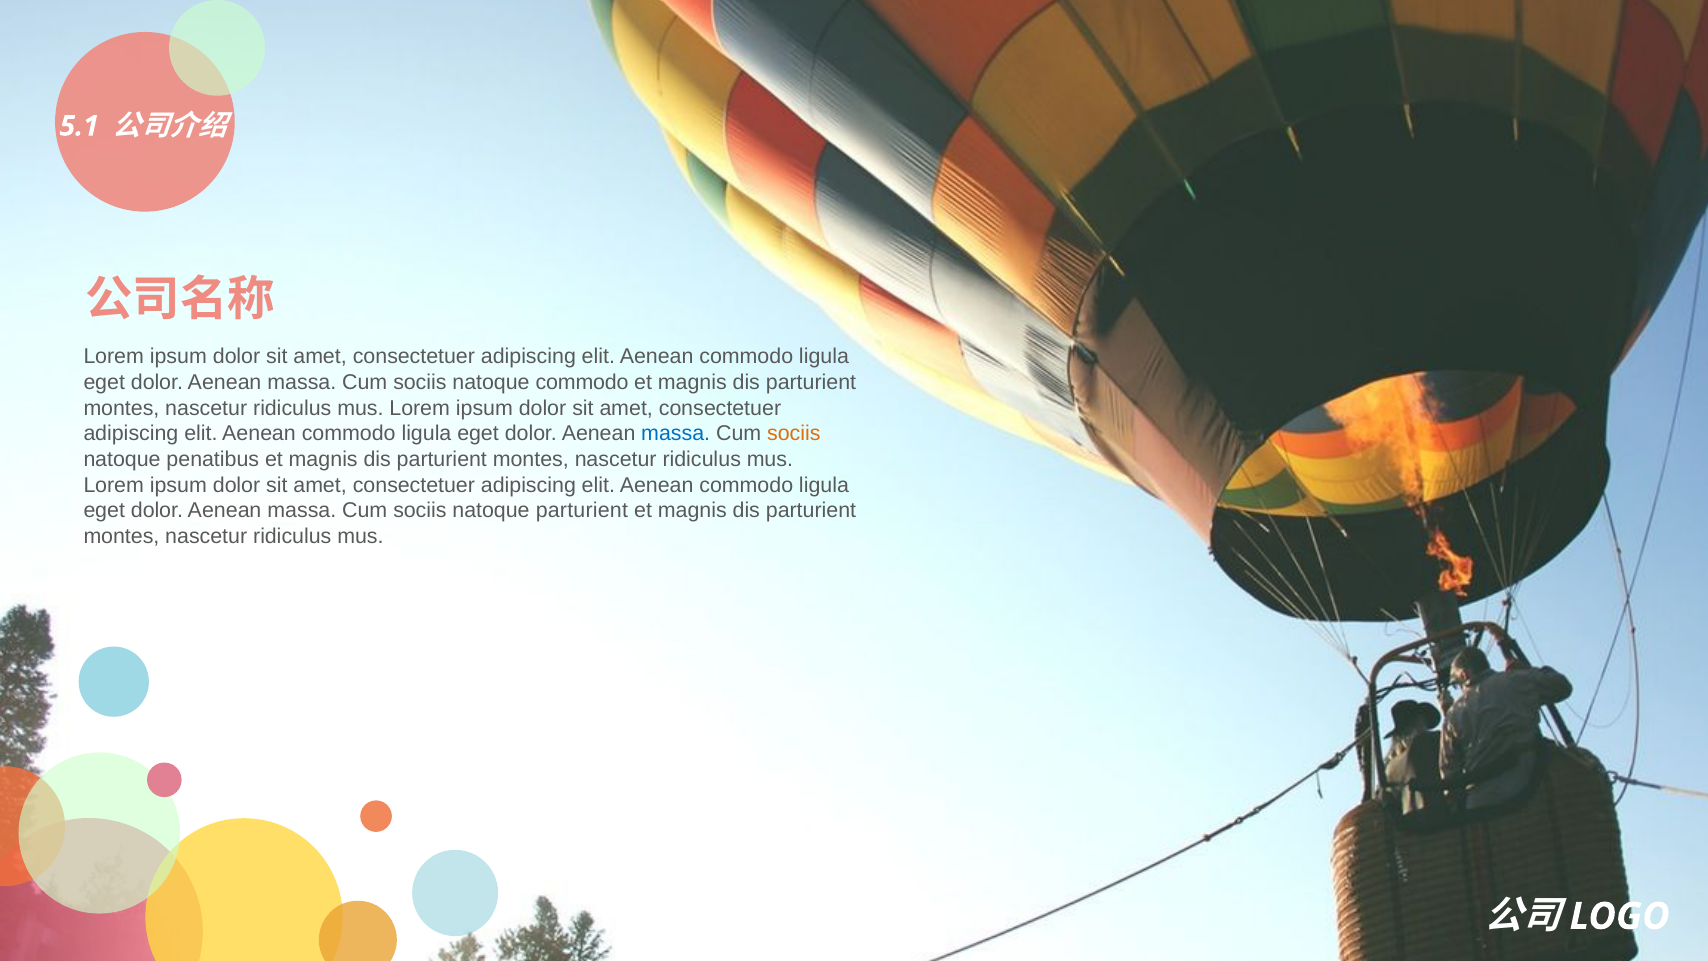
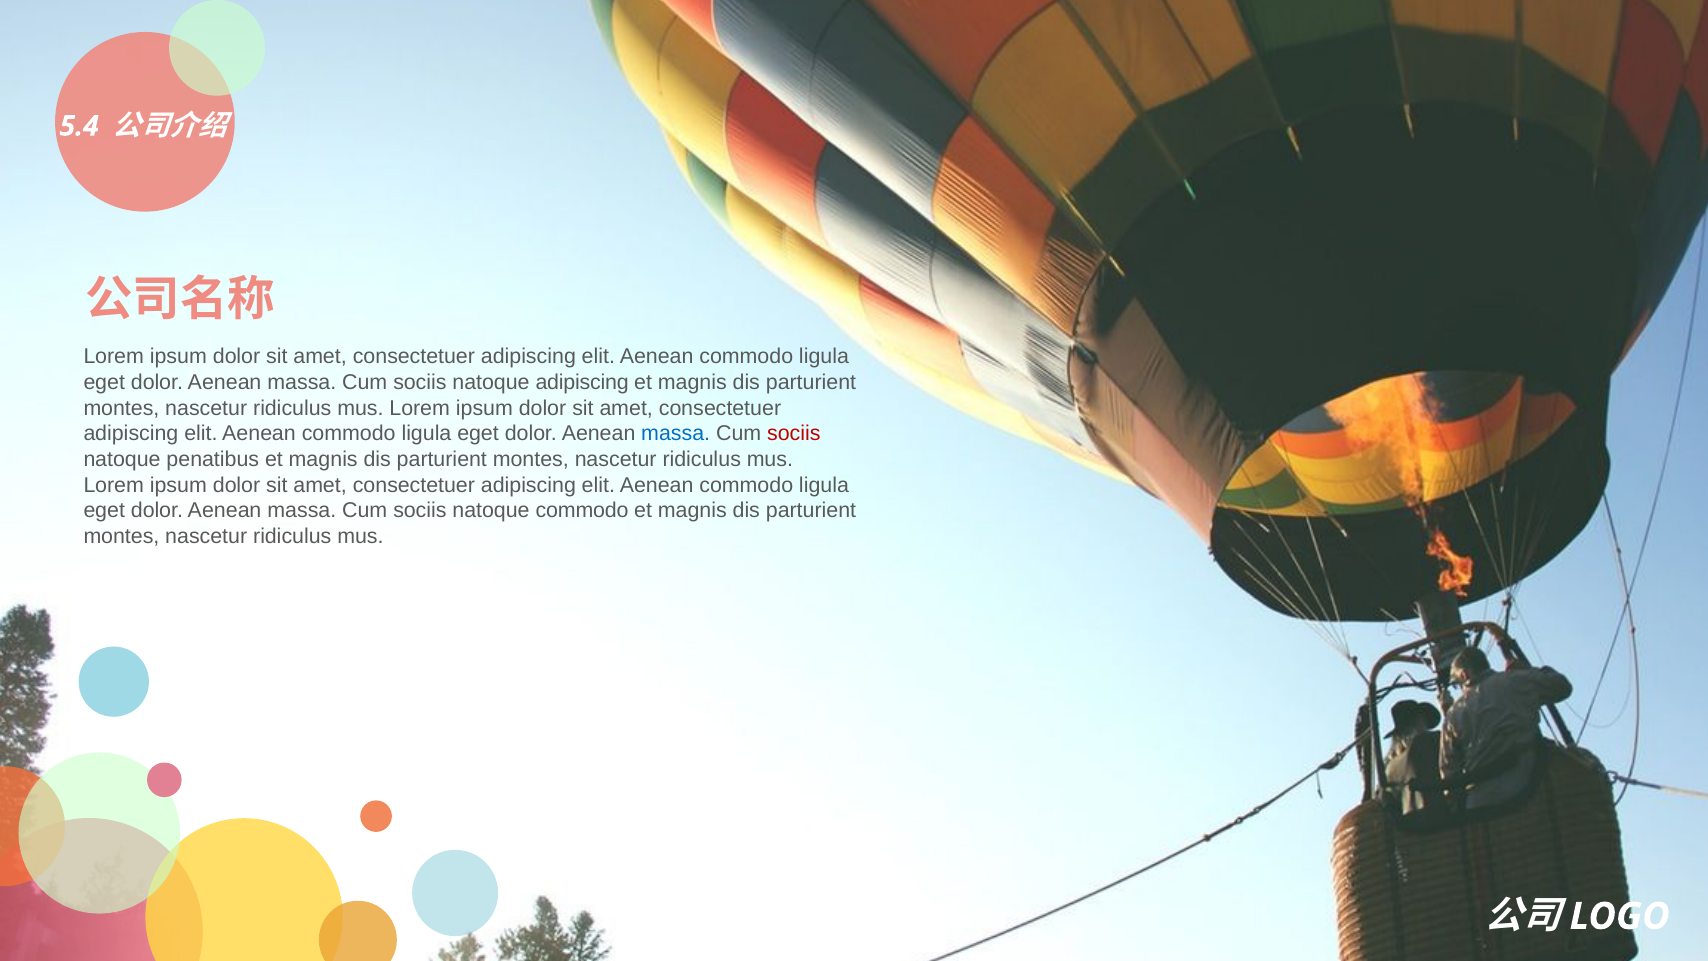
5.1: 5.1 -> 5.4
natoque commodo: commodo -> adipiscing
sociis at (794, 434) colour: orange -> red
natoque parturient: parturient -> commodo
